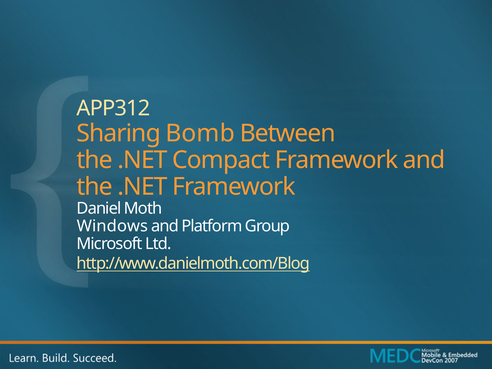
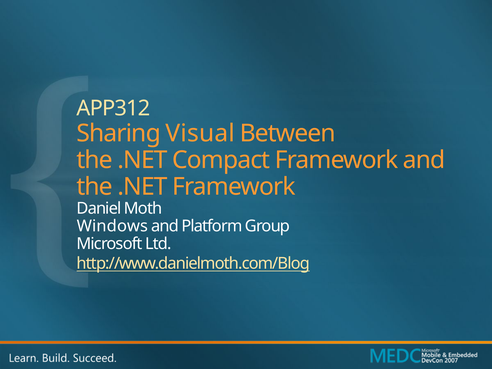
Bomb: Bomb -> Visual
